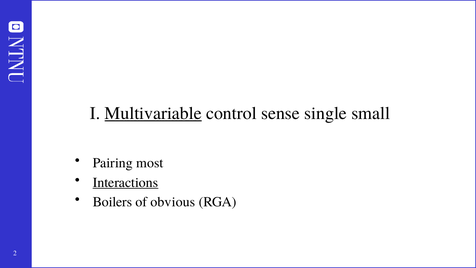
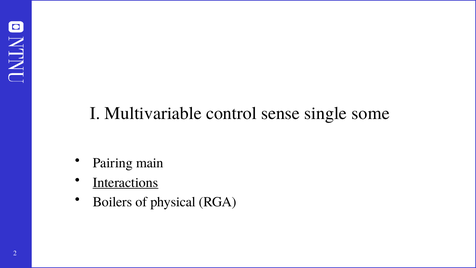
Multivariable underline: present -> none
small: small -> some
most: most -> main
obvious: obvious -> physical
